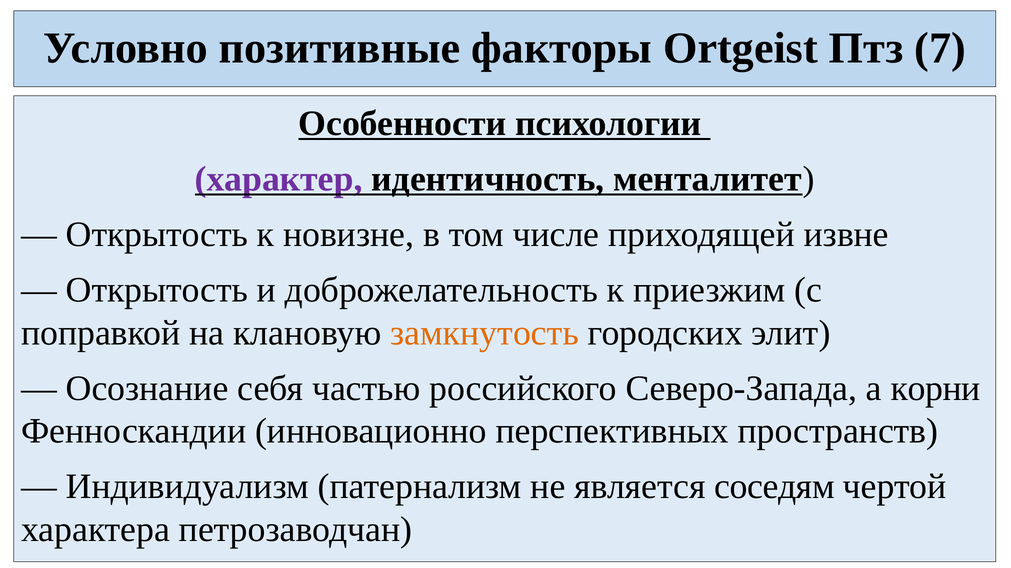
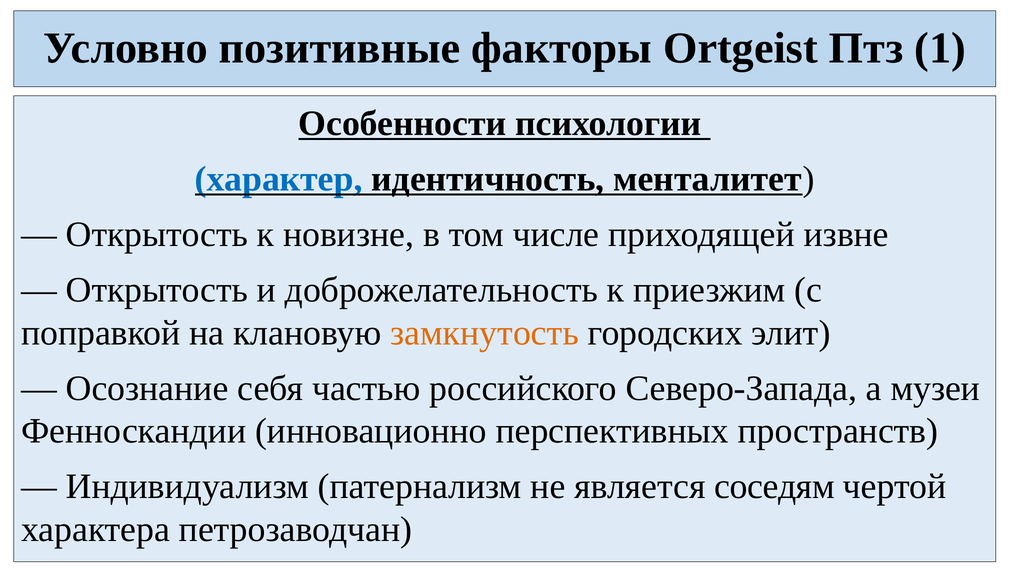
7: 7 -> 1
характер colour: purple -> blue
корни: корни -> музеи
